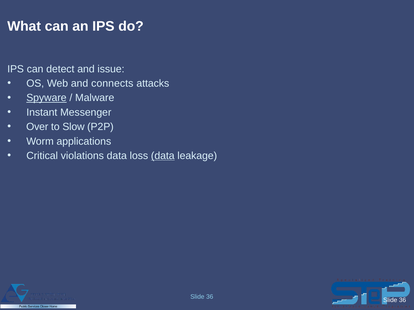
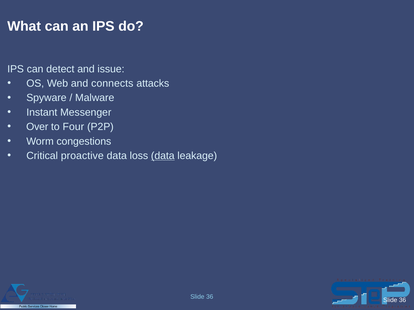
Spyware underline: present -> none
Slow: Slow -> Four
applications: applications -> congestions
violations: violations -> proactive
